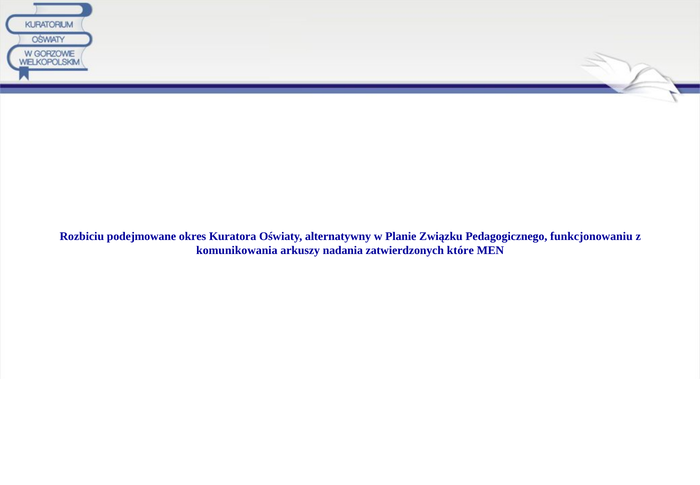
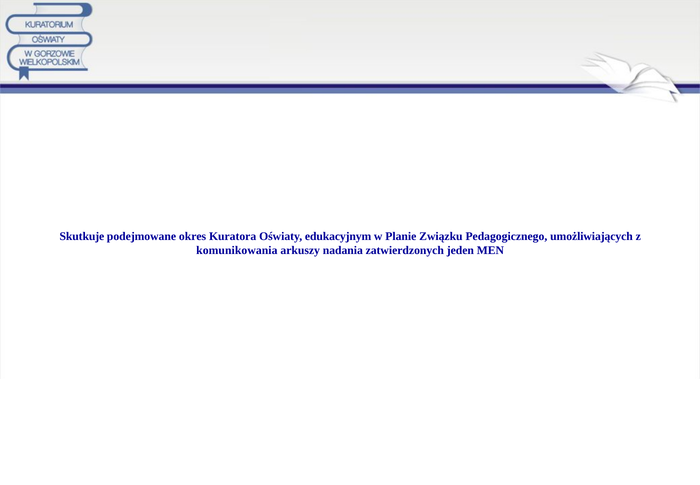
Rozbiciu: Rozbiciu -> Skutkuje
alternatywny: alternatywny -> edukacyjnym
funkcjonowaniu: funkcjonowaniu -> umożliwiających
które: które -> jeden
